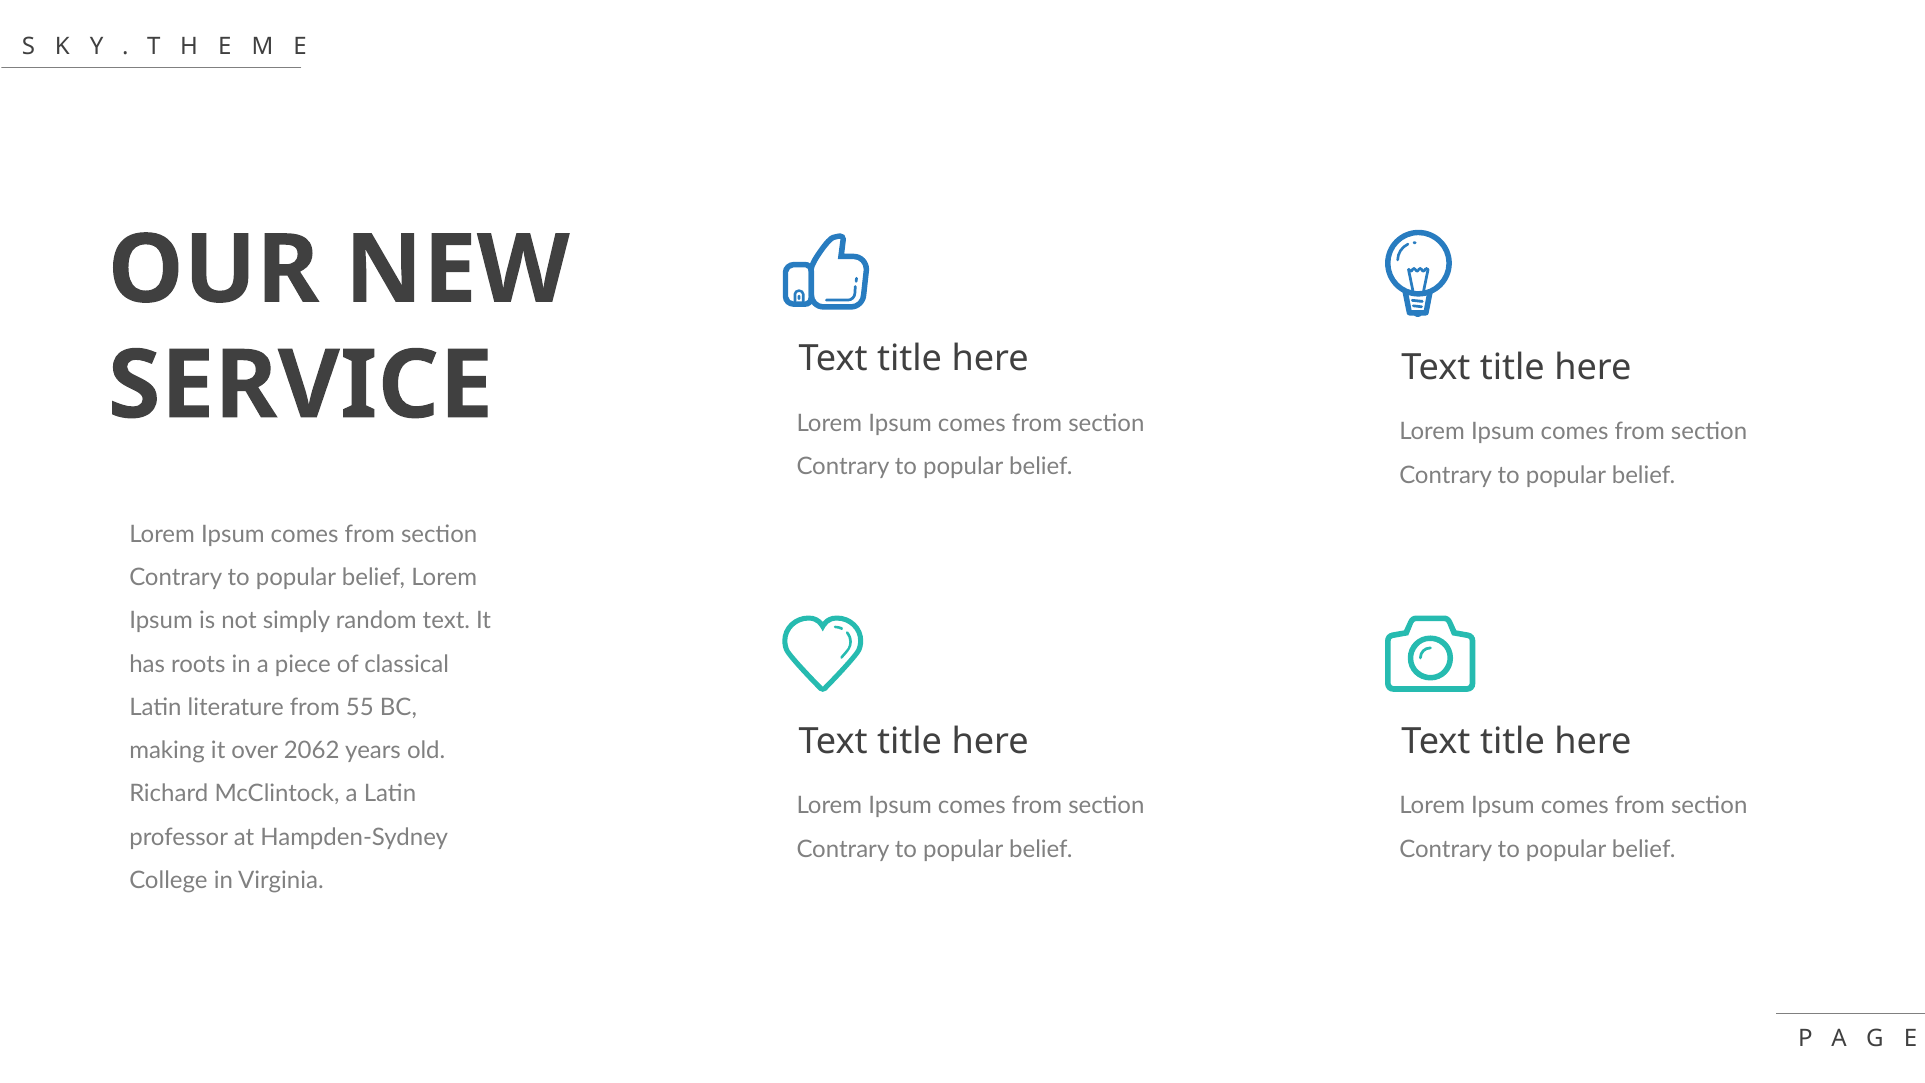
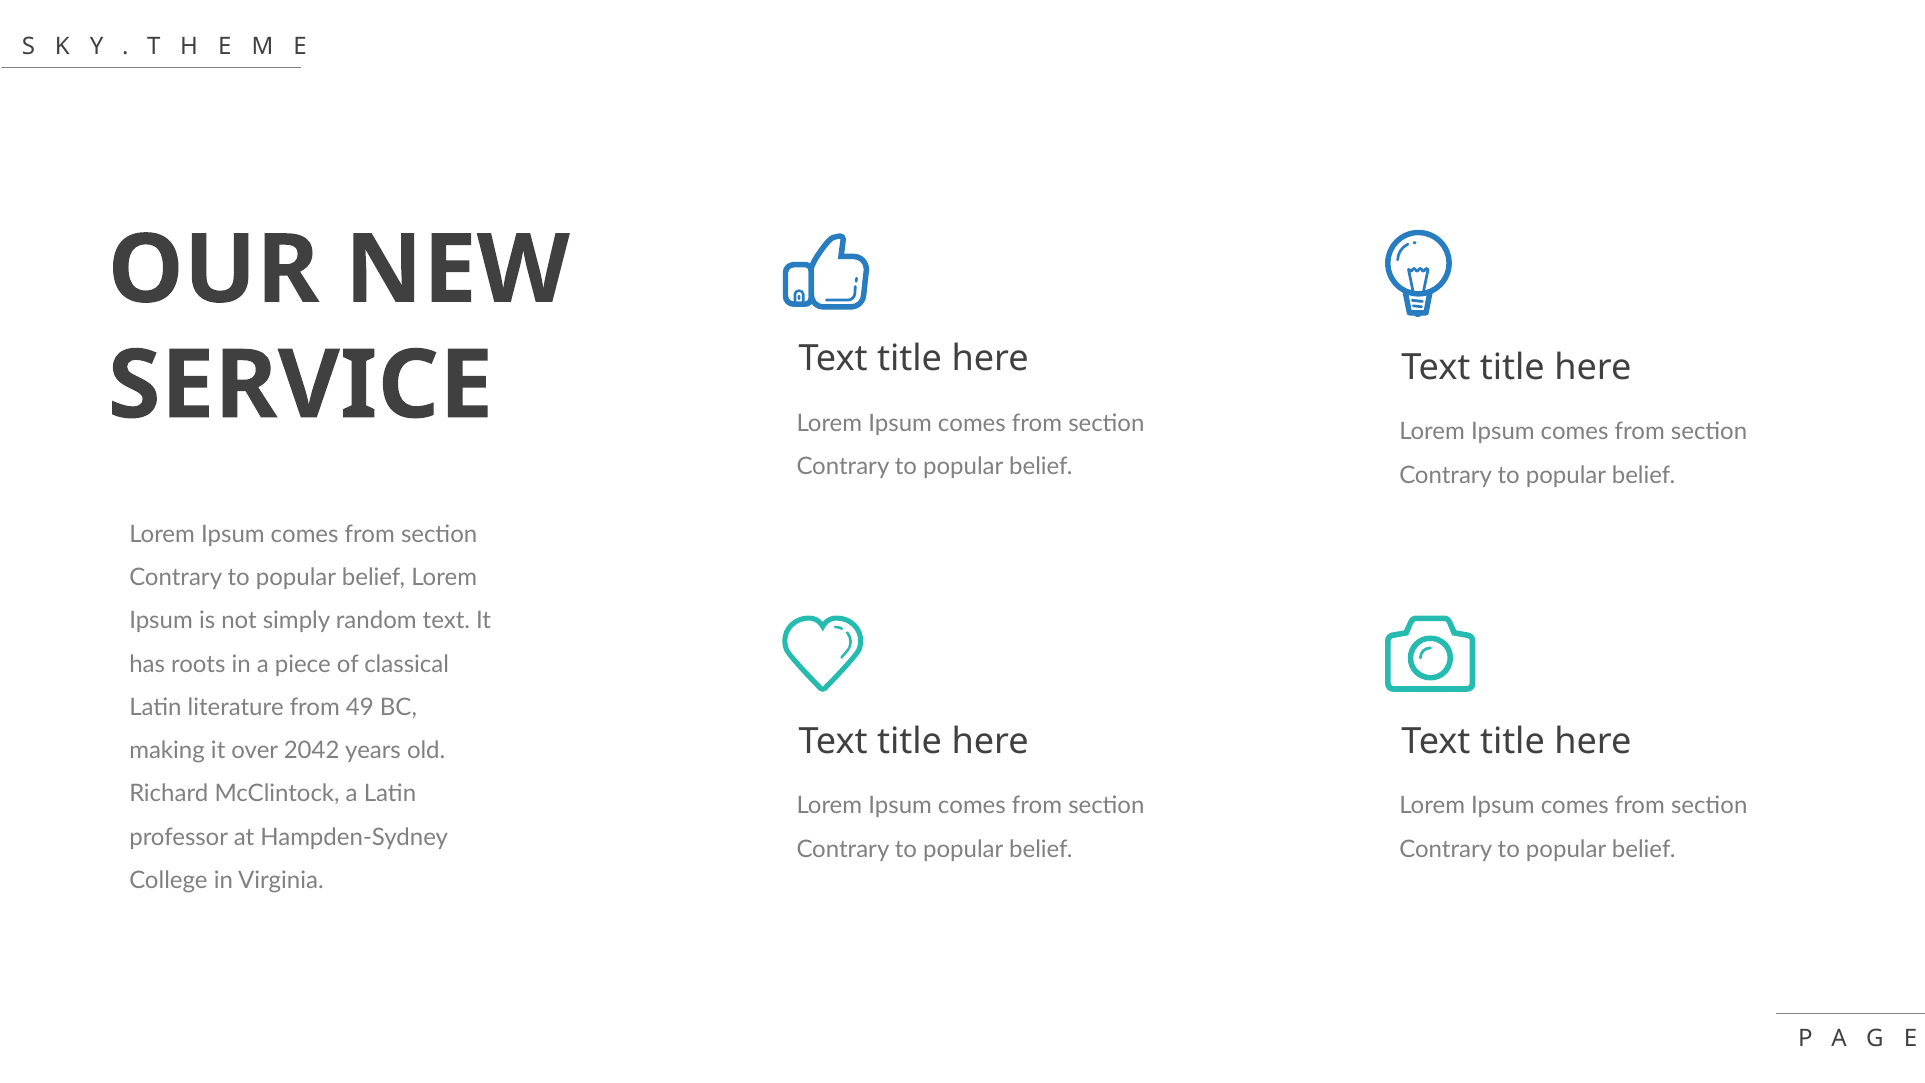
55: 55 -> 49
2062: 2062 -> 2042
